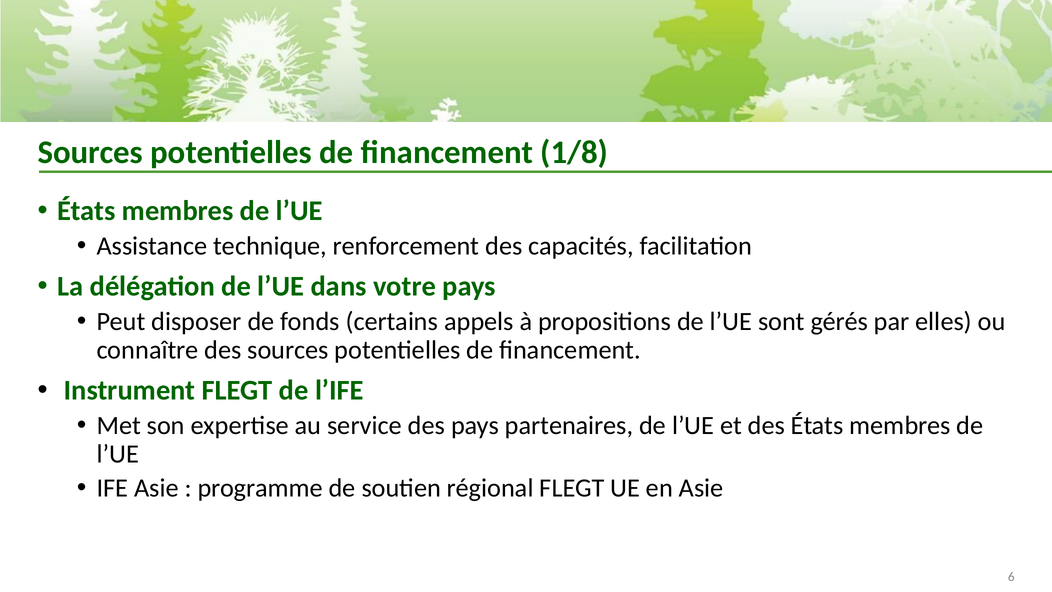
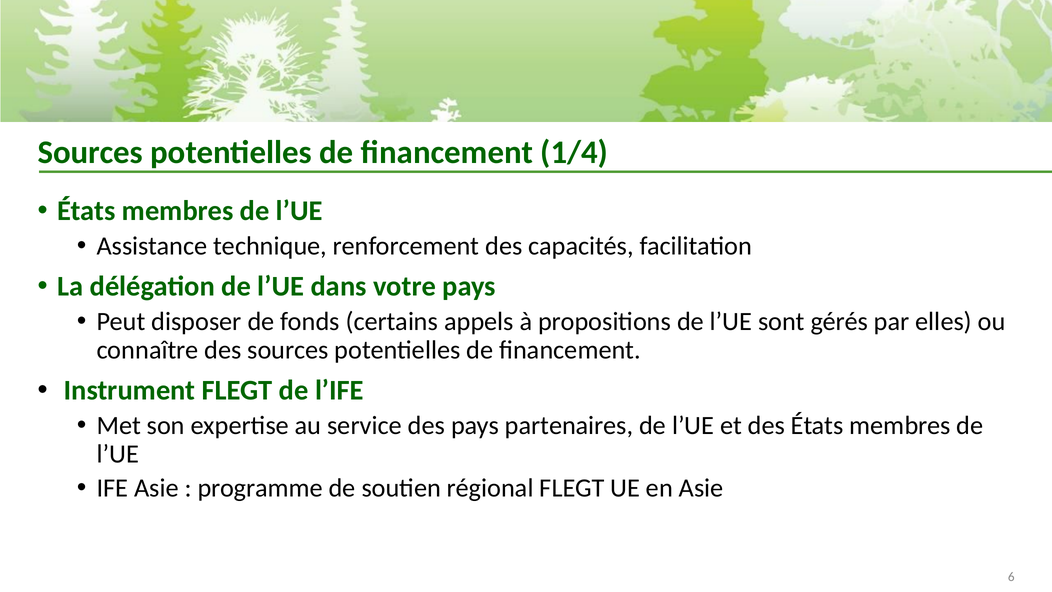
1/8: 1/8 -> 1/4
